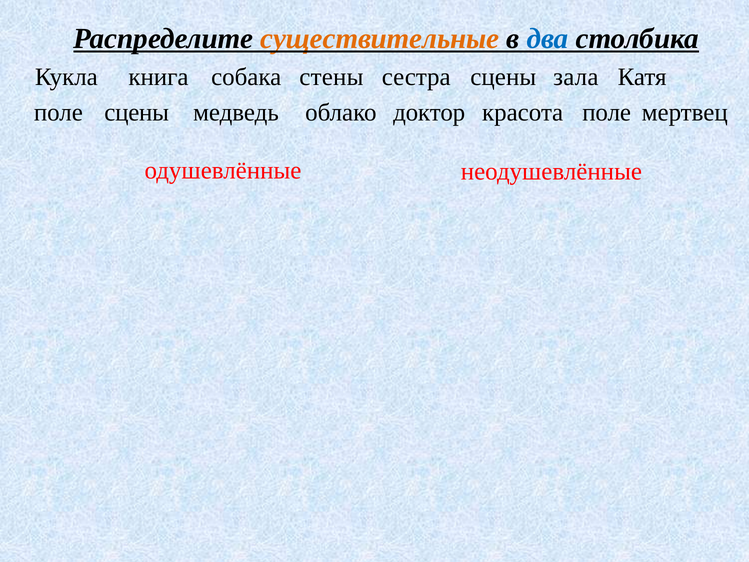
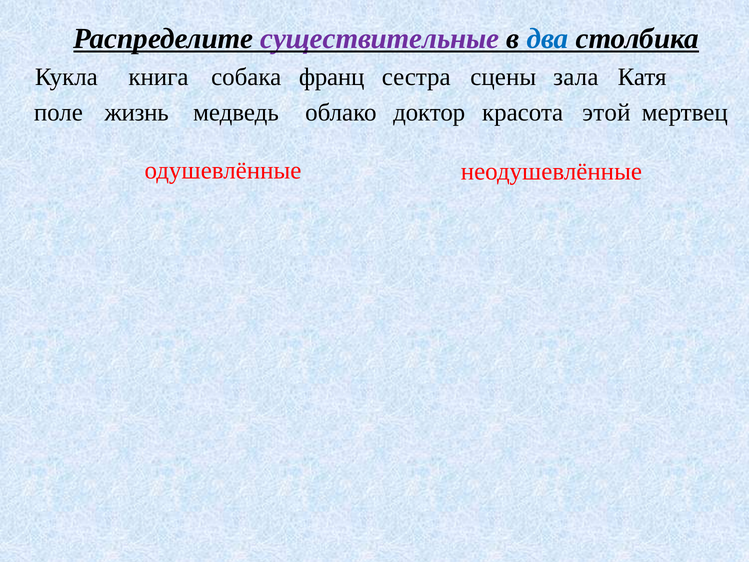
существительные colour: orange -> purple
стены: стены -> франц
поле сцены: сцены -> жизнь
красота поле: поле -> этой
